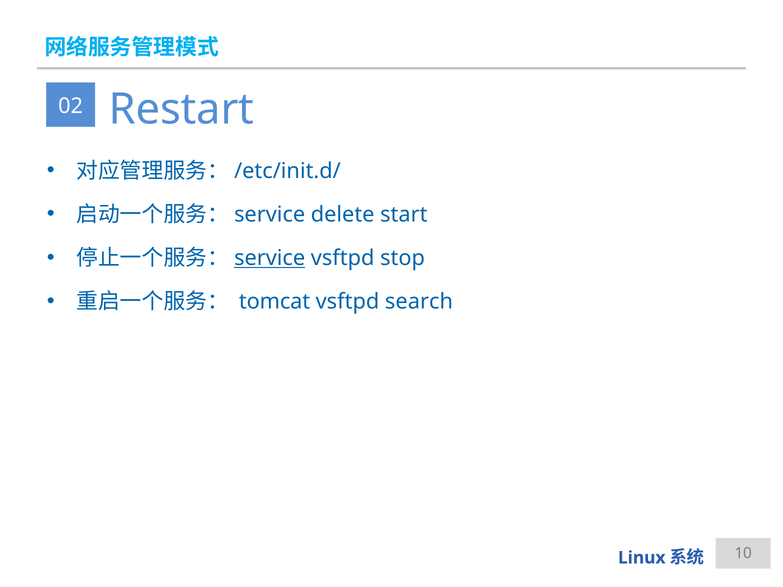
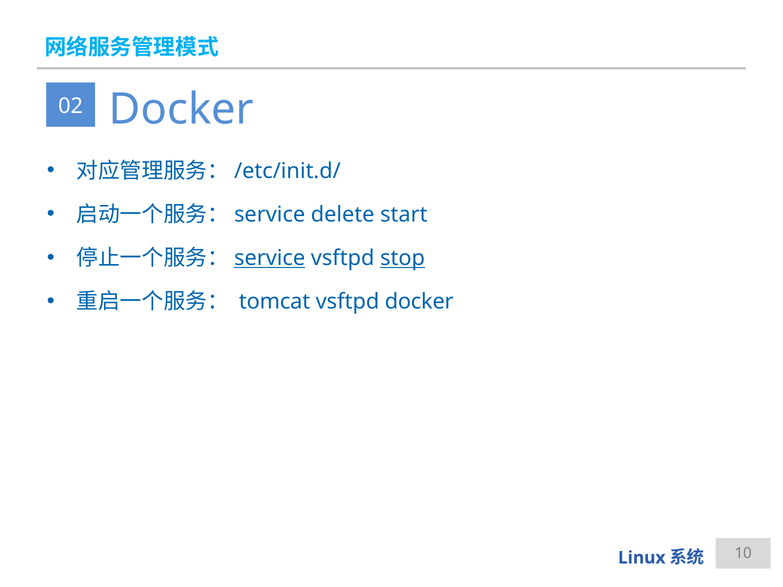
02 Restart: Restart -> Docker
stop underline: none -> present
vsftpd search: search -> docker
